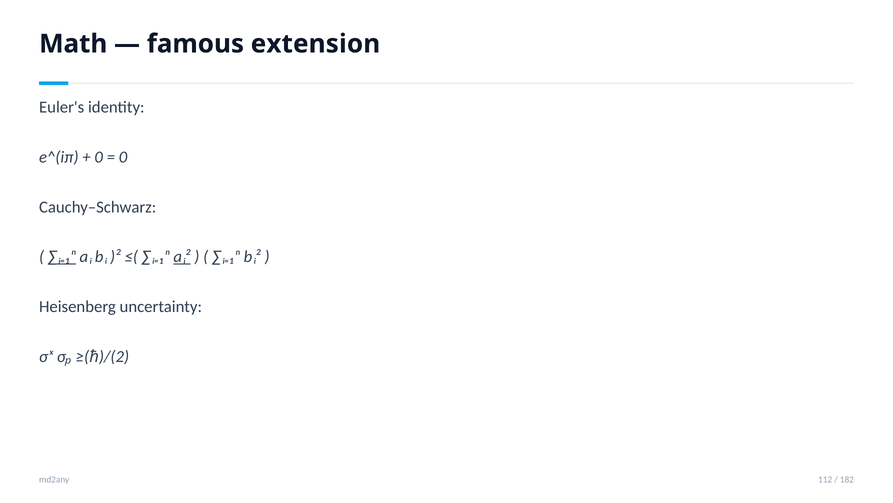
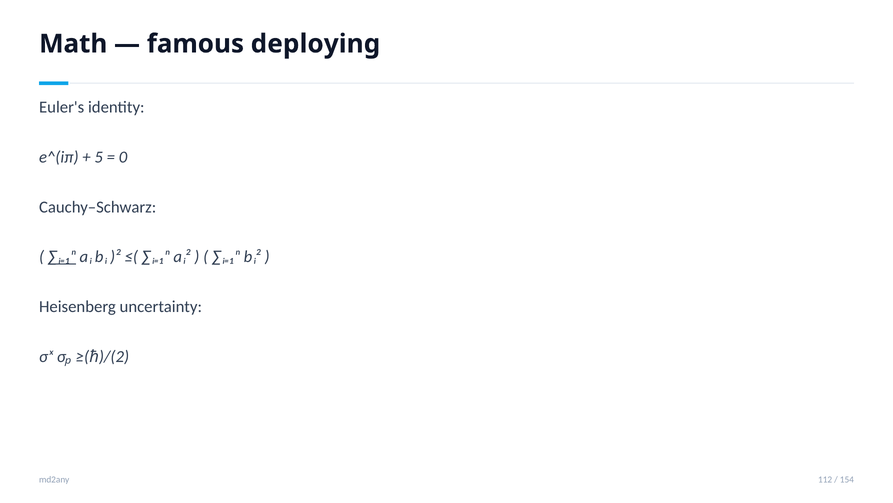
extension: extension -> deploying
0 at (99, 157): 0 -> 5
aᵢ² underline: present -> none
182: 182 -> 154
